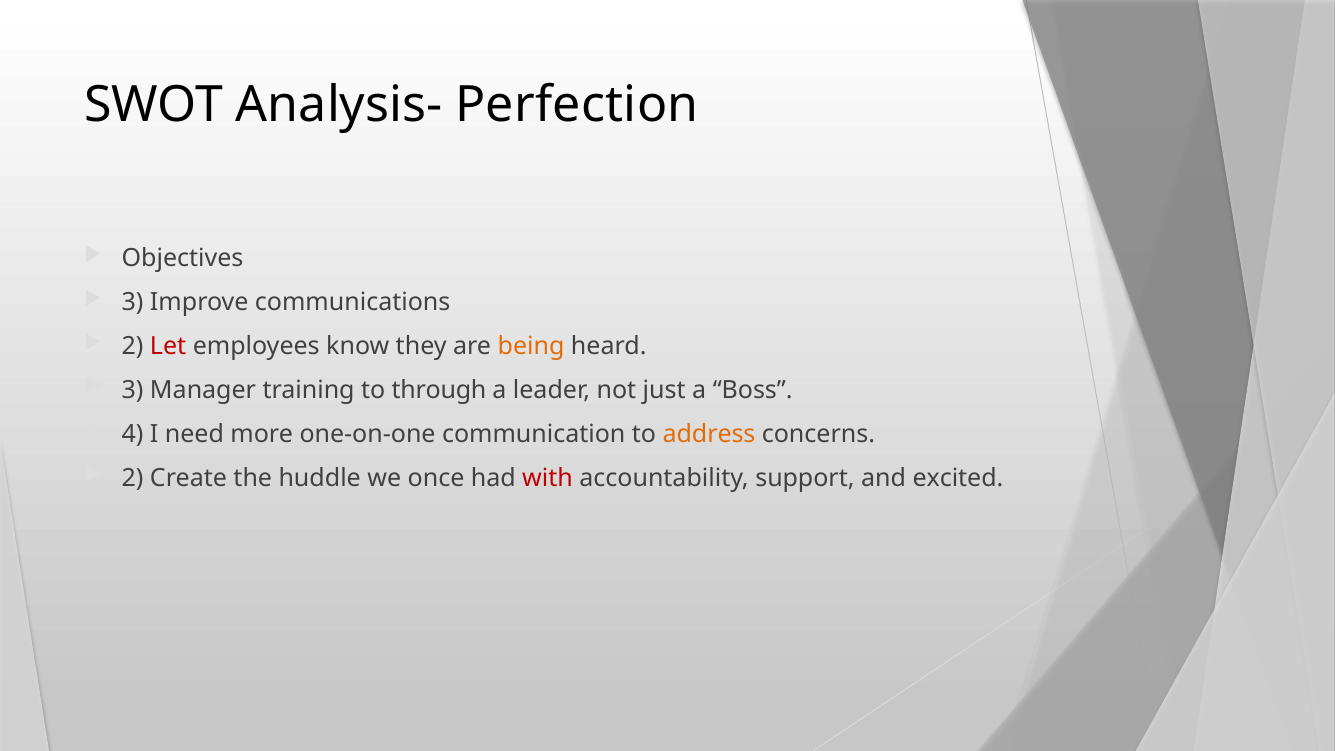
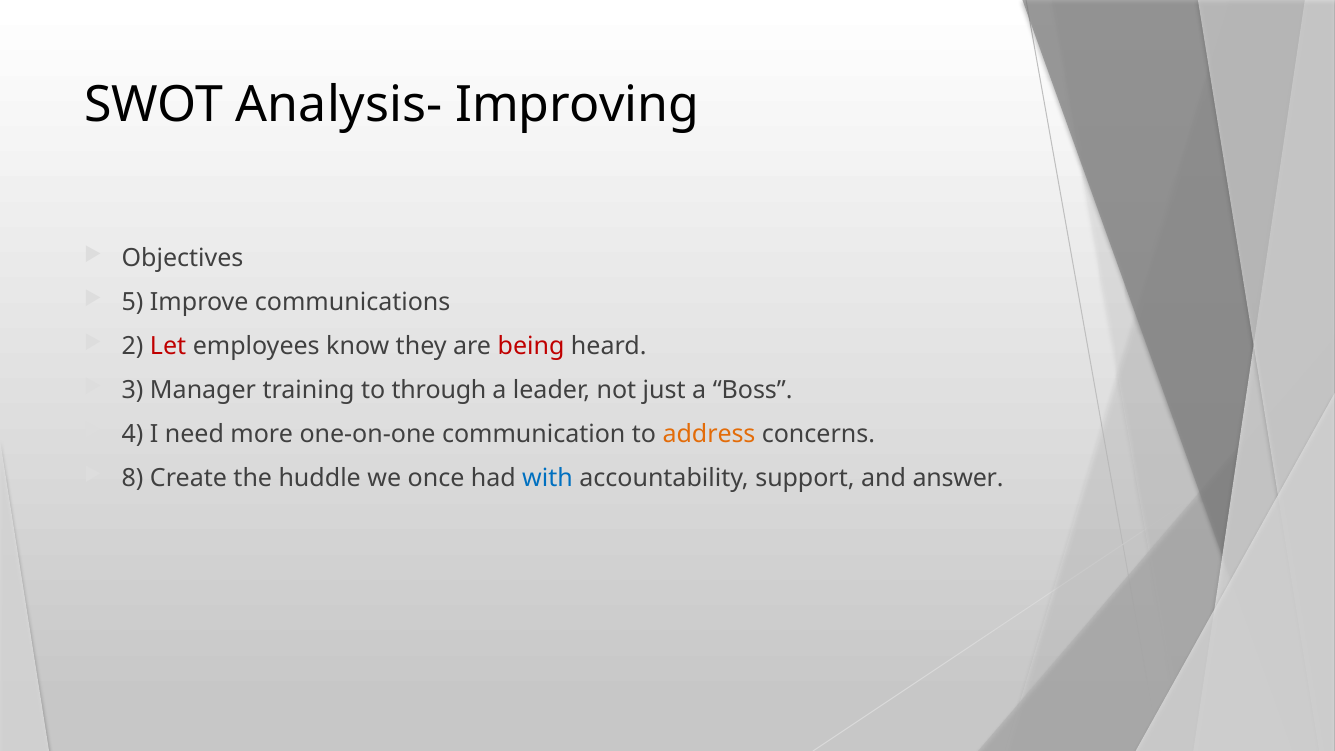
Perfection: Perfection -> Improving
3 at (133, 302): 3 -> 5
being colour: orange -> red
2 at (133, 478): 2 -> 8
with colour: red -> blue
excited: excited -> answer
